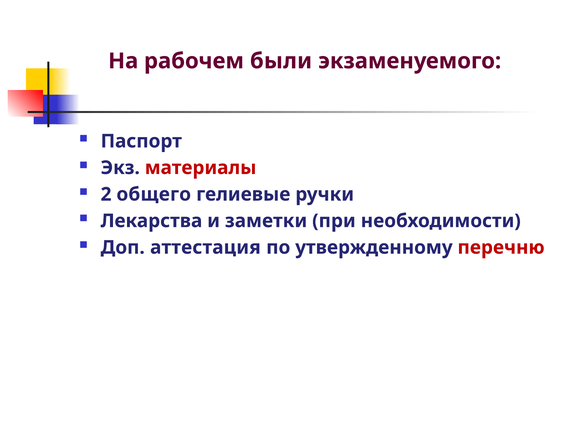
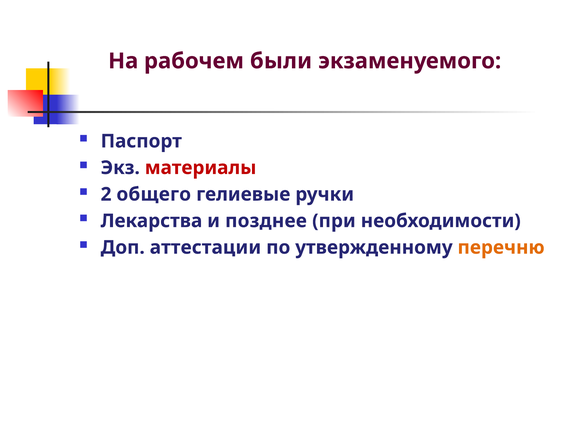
заметки: заметки -> позднее
аттестация: аттестация -> аттестации
перечню colour: red -> orange
